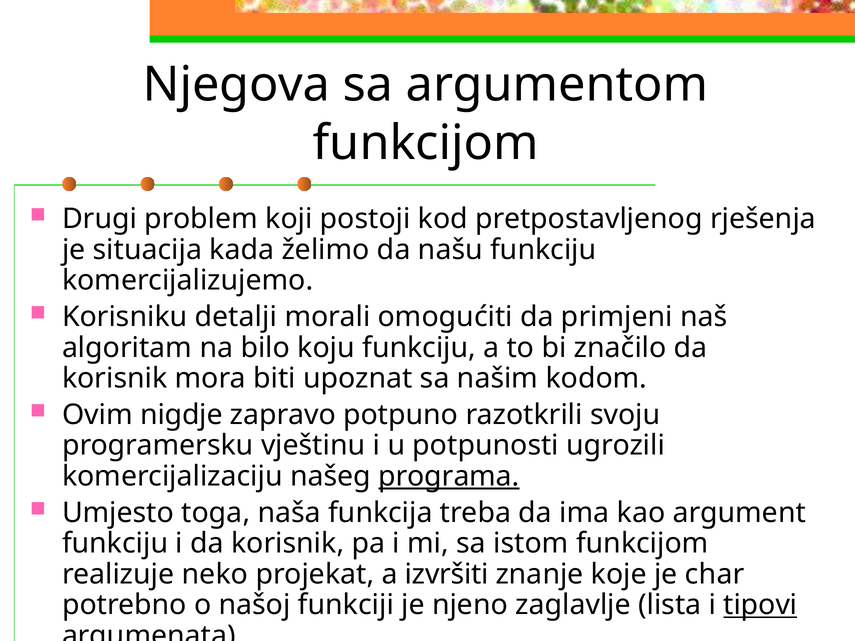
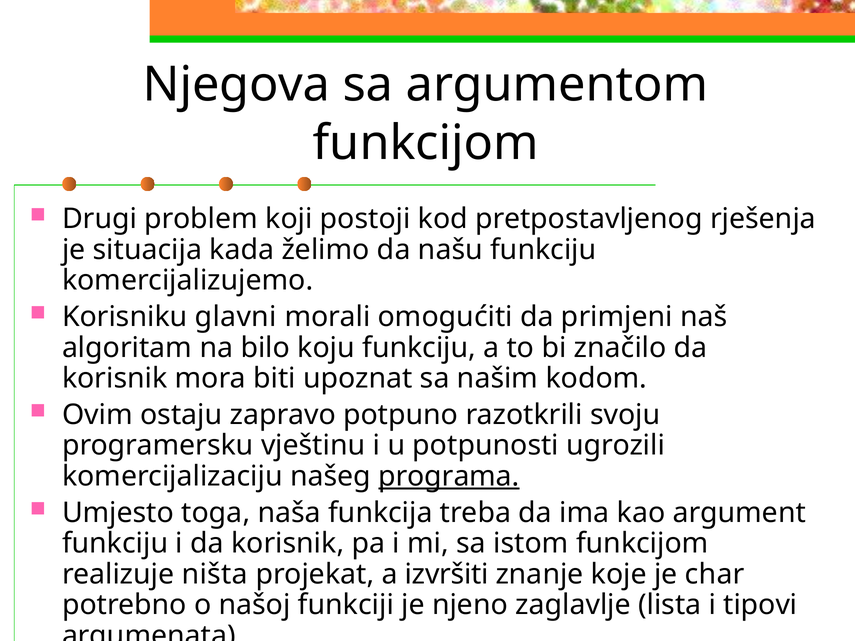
detalji: detalji -> glavni
nigdje: nigdje -> ostaju
neko: neko -> ništa
tipovi underline: present -> none
